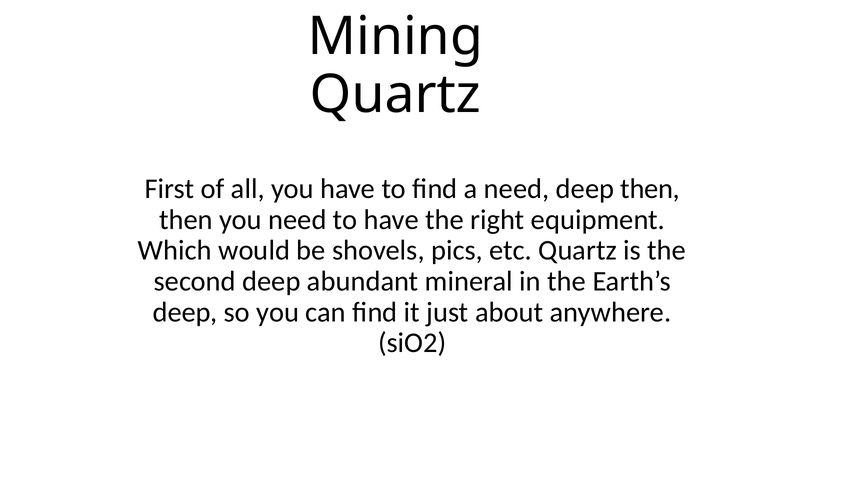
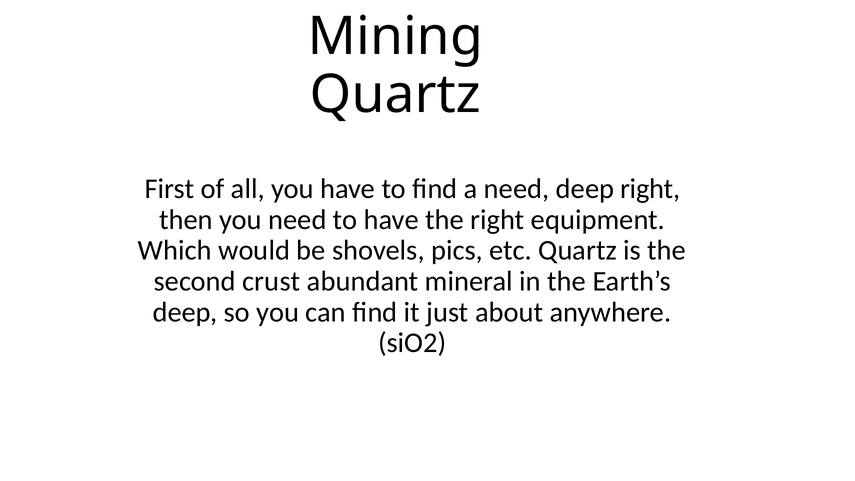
deep then: then -> right
second deep: deep -> crust
